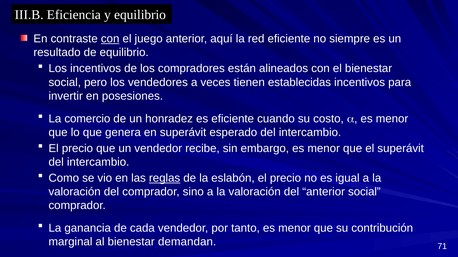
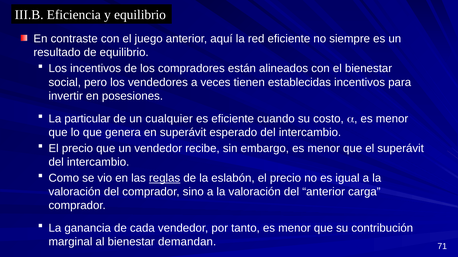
con at (110, 39) underline: present -> none
comercio: comercio -> particular
honradez: honradez -> cualquier
anterior social: social -> carga
